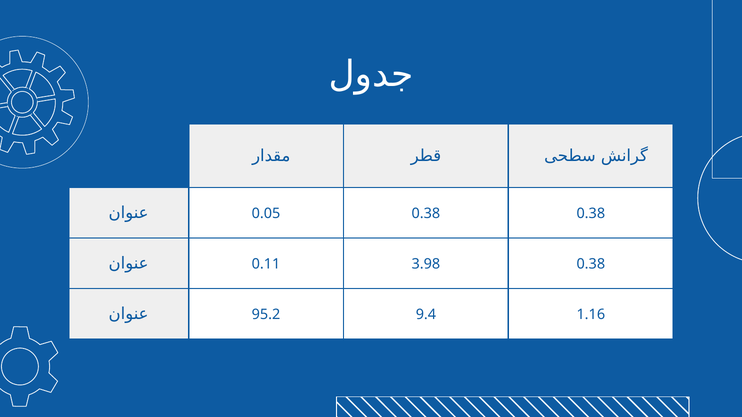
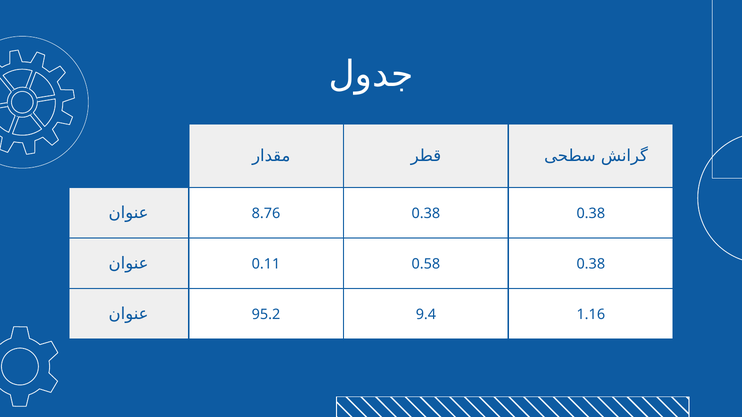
0.05: 0.05 -> 8.76
3.98: 3.98 -> 0.58
